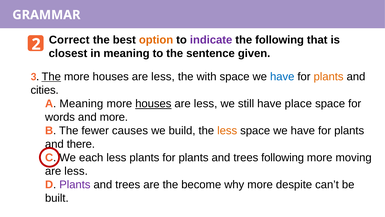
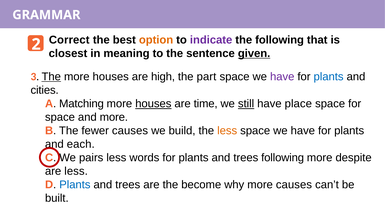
given underline: none -> present
less at (163, 77): less -> high
with: with -> part
have at (282, 77) colour: blue -> purple
plants at (329, 77) colour: orange -> blue
A Meaning: Meaning -> Matching
less at (206, 103): less -> time
still underline: none -> present
words at (60, 117): words -> space
there: there -> each
each: each -> pairs
less plants: plants -> words
moving: moving -> despite
Plants at (75, 184) colour: purple -> blue
more despite: despite -> causes
